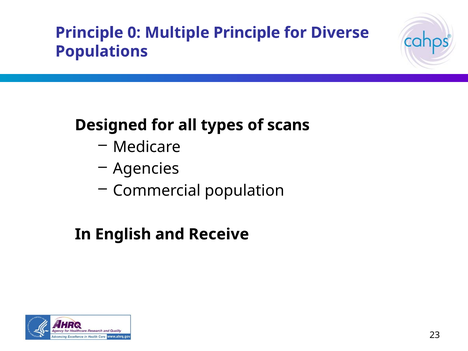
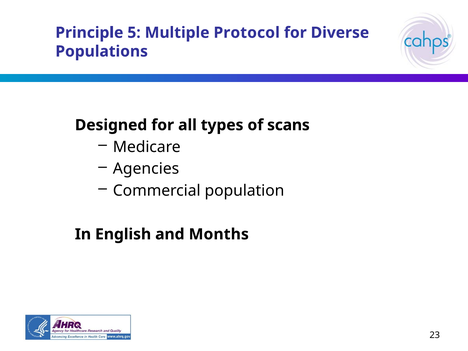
0: 0 -> 5
Multiple Principle: Principle -> Protocol
Receive: Receive -> Months
